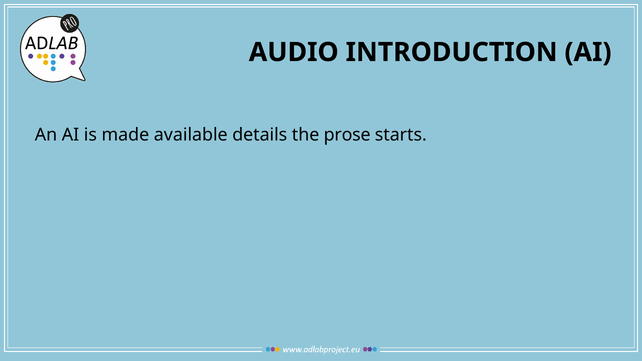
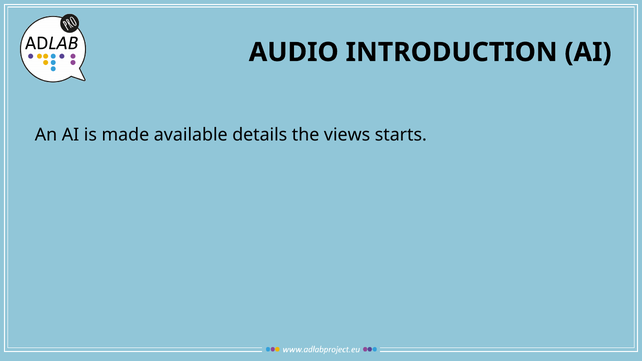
prose: prose -> views
